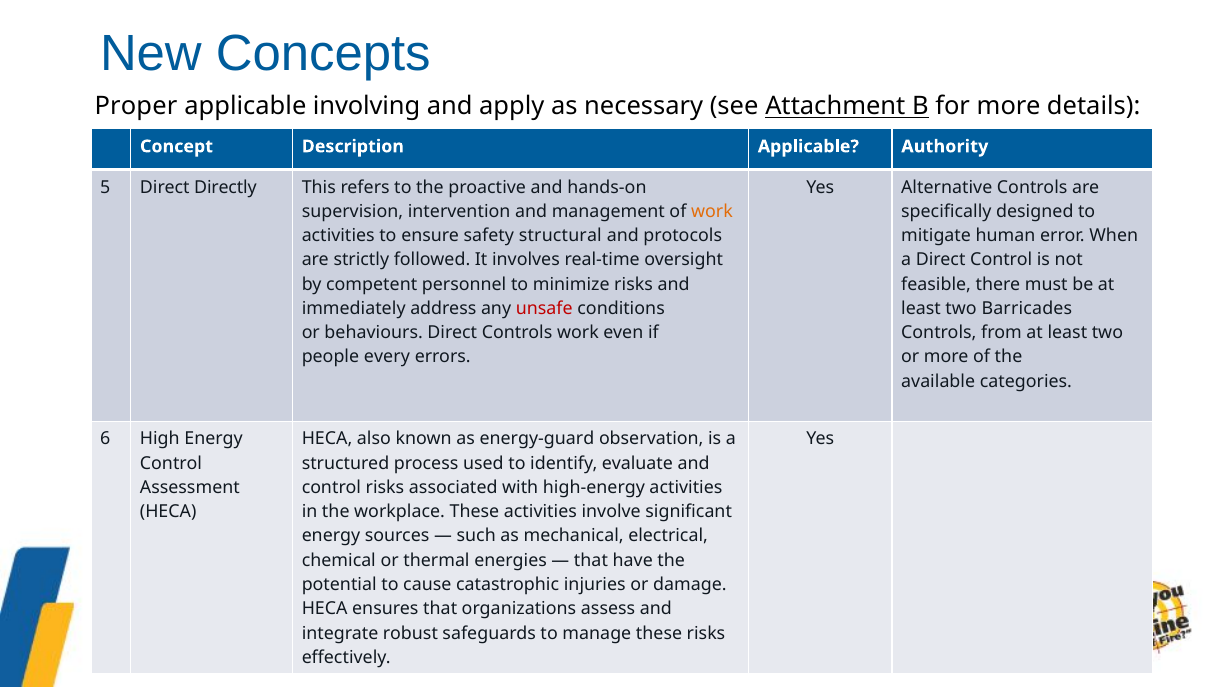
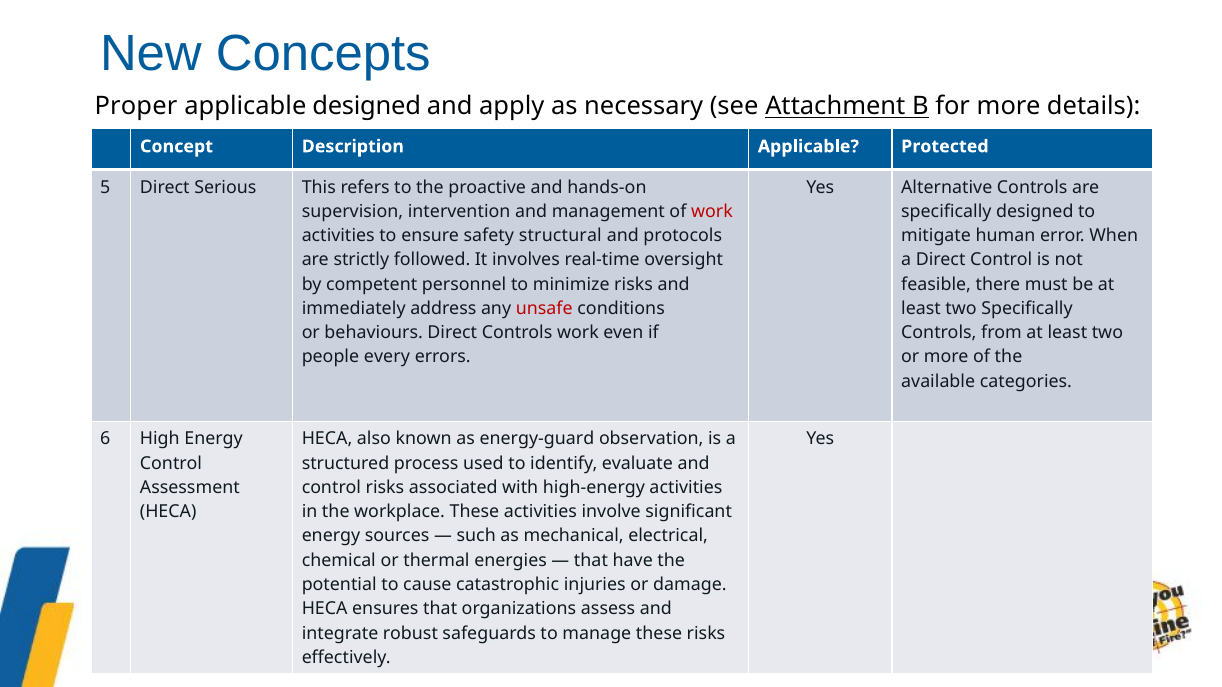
applicable involving: involving -> designed
Authority: Authority -> Protected
Directly: Directly -> Serious
work at (712, 212) colour: orange -> red
two Barricades: Barricades -> Specifically
